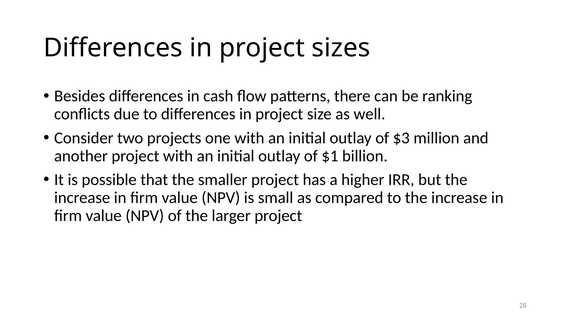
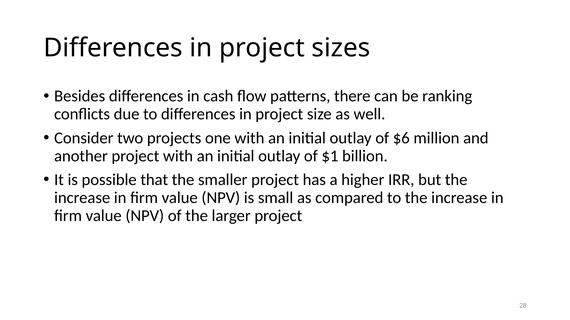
$3: $3 -> $6
